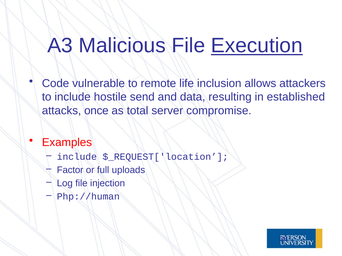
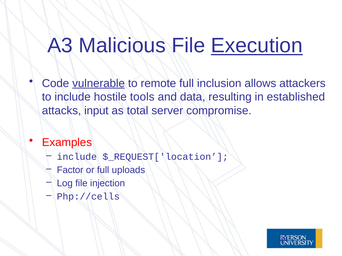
vulnerable underline: none -> present
remote life: life -> full
send: send -> tools
once: once -> input
Php://human: Php://human -> Php://cells
